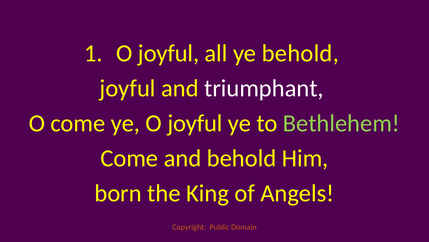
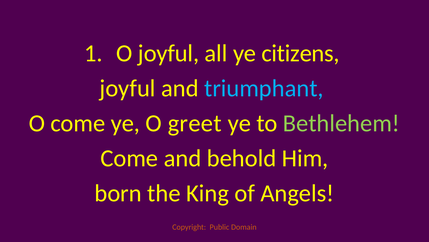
ye behold: behold -> citizens
triumphant colour: white -> light blue
ye O joyful: joyful -> greet
